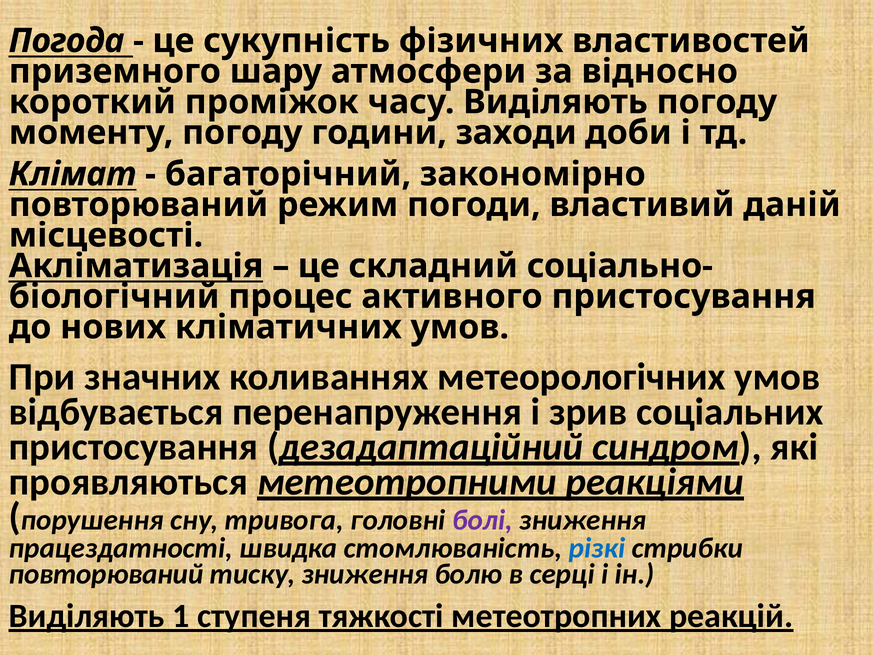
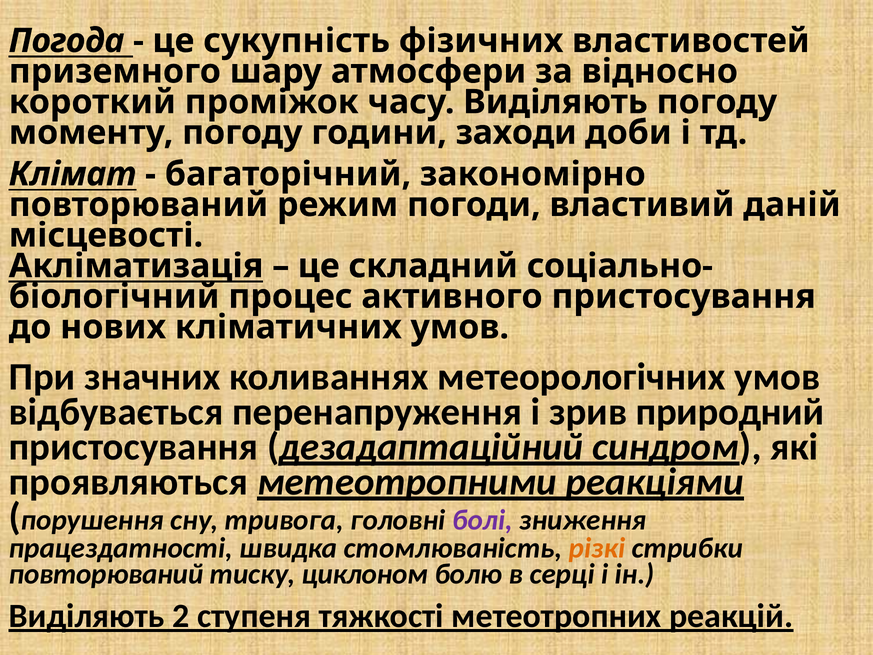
соціальних: соціальних -> природний
різкі colour: blue -> orange
тиску зниження: зниження -> циклоном
1: 1 -> 2
